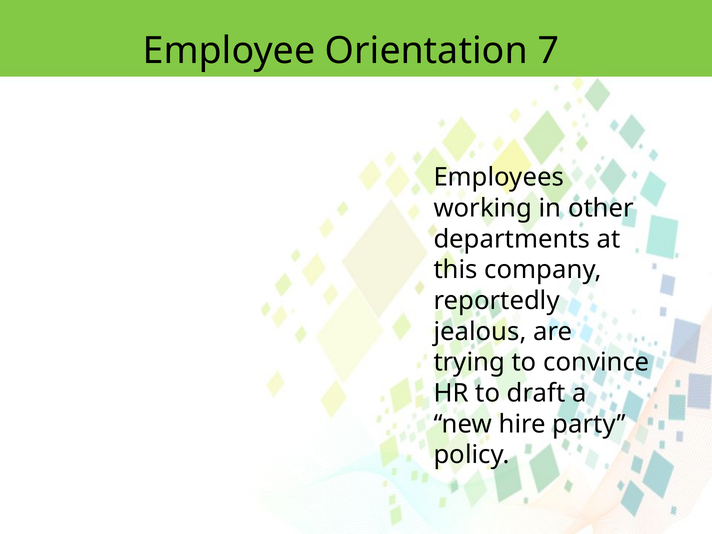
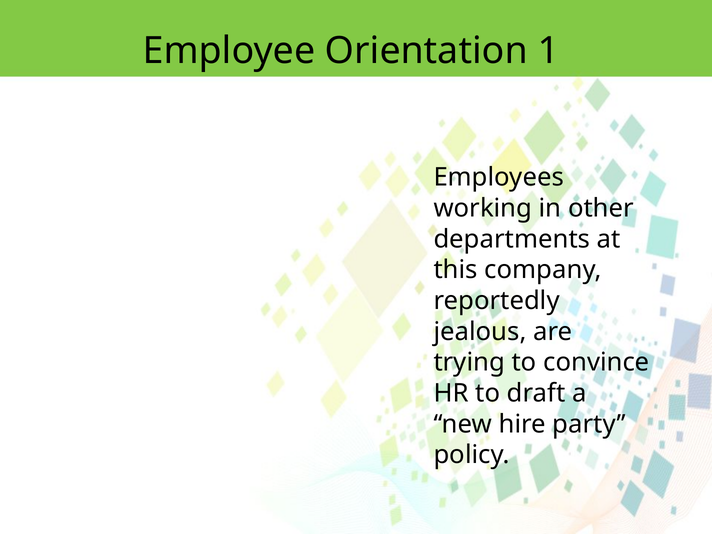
7: 7 -> 1
